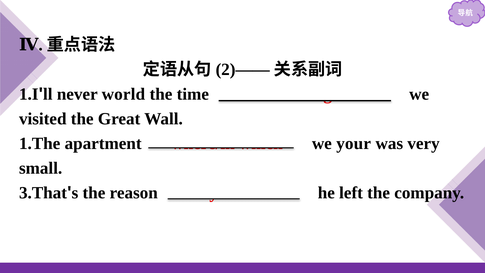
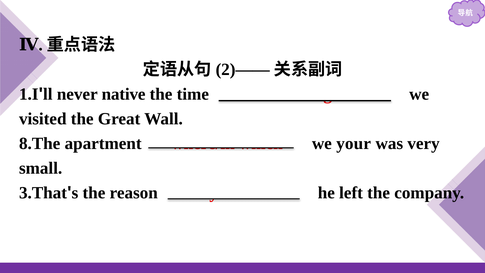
world: world -> native
1.The: 1.The -> 8.The
